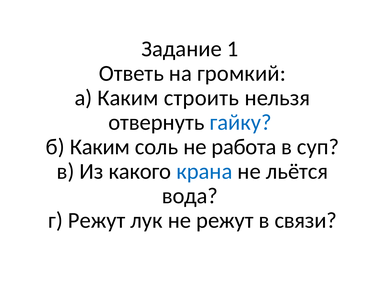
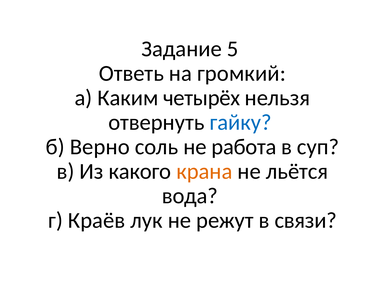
1: 1 -> 5
строить: строить -> четырёх
б Каким: Каким -> Верно
крана colour: blue -> orange
г Режут: Режут -> Краёв
